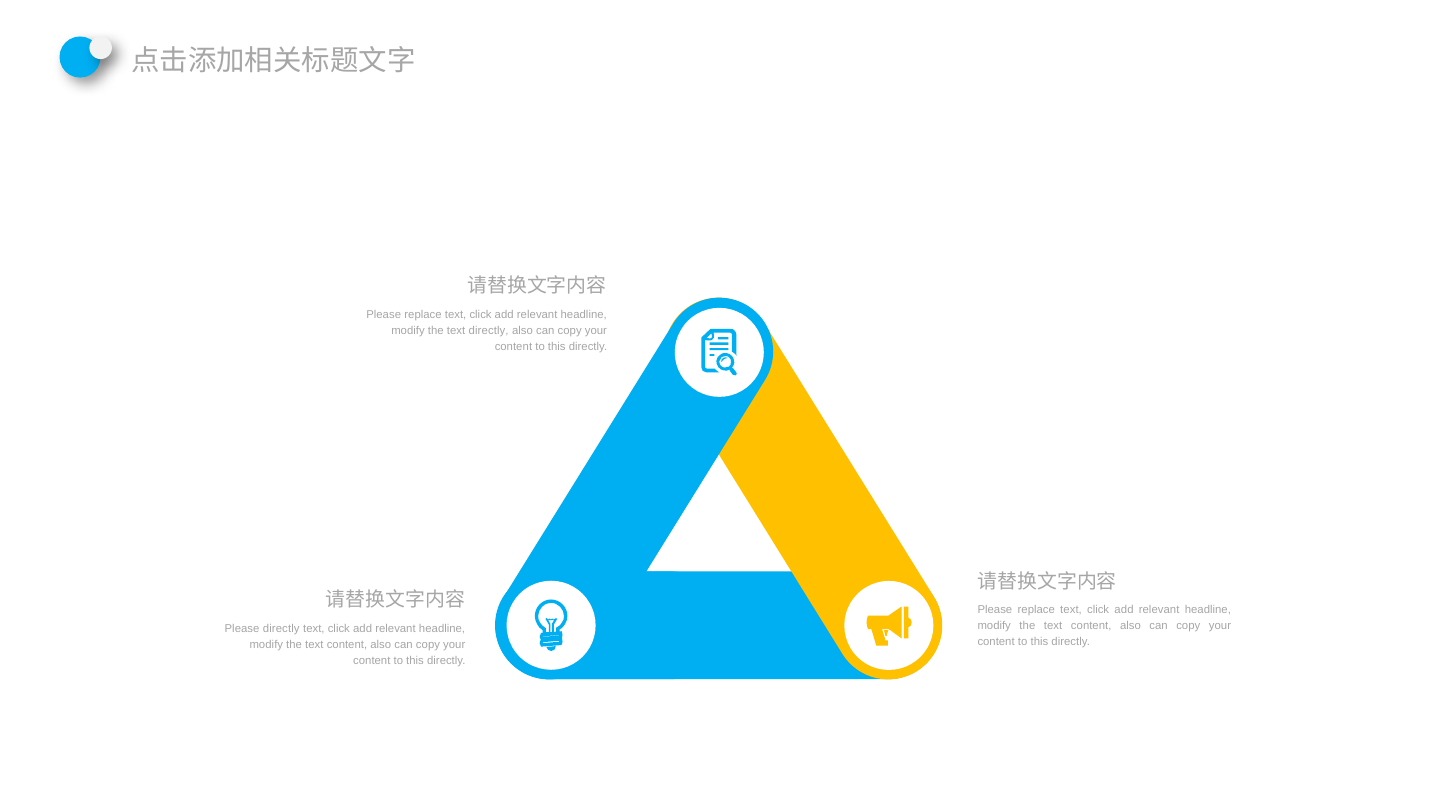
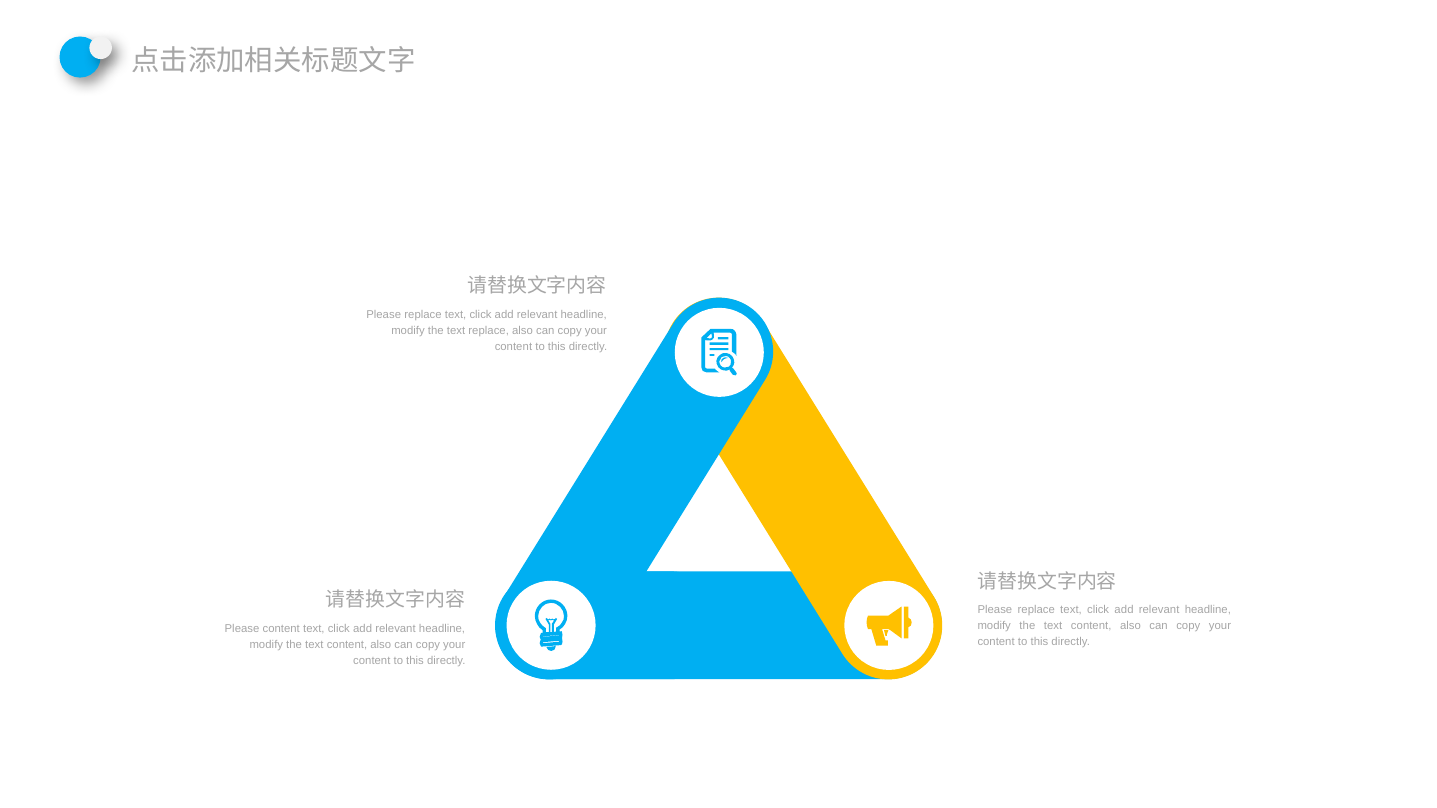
text directly: directly -> replace
Please directly: directly -> content
